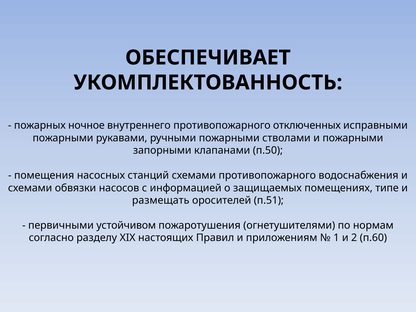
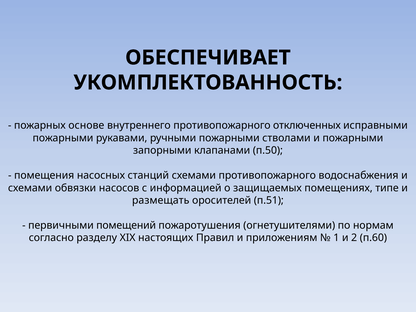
ночное: ночное -> основе
устойчивом: устойчивом -> помещений
